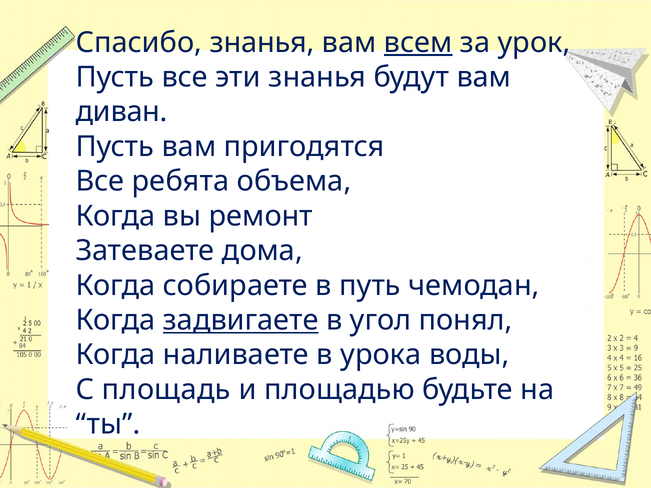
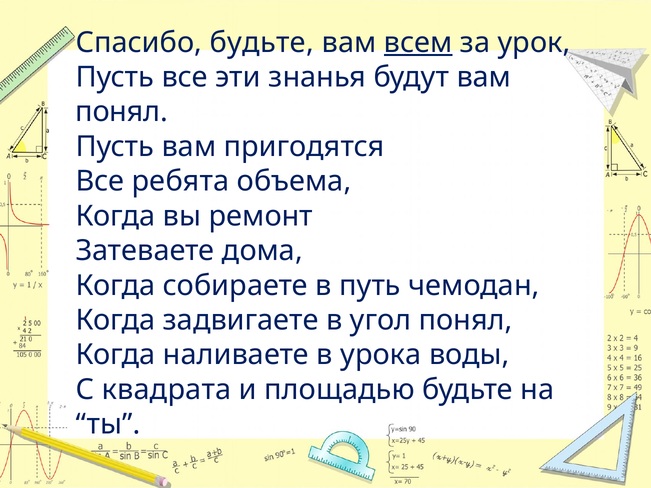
Спасибо знанья: знанья -> будьте
диван at (122, 112): диван -> понял
задвигаете underline: present -> none
площадь: площадь -> квадрата
